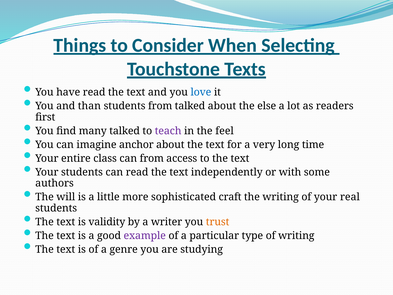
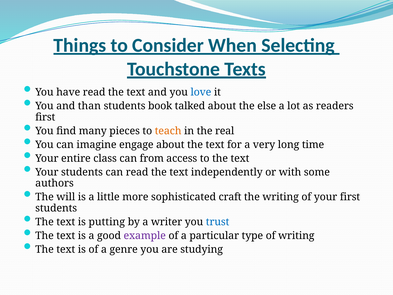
students from: from -> book
many talked: talked -> pieces
teach colour: purple -> orange
feel: feel -> real
anchor: anchor -> engage
your real: real -> first
validity: validity -> putting
trust colour: orange -> blue
